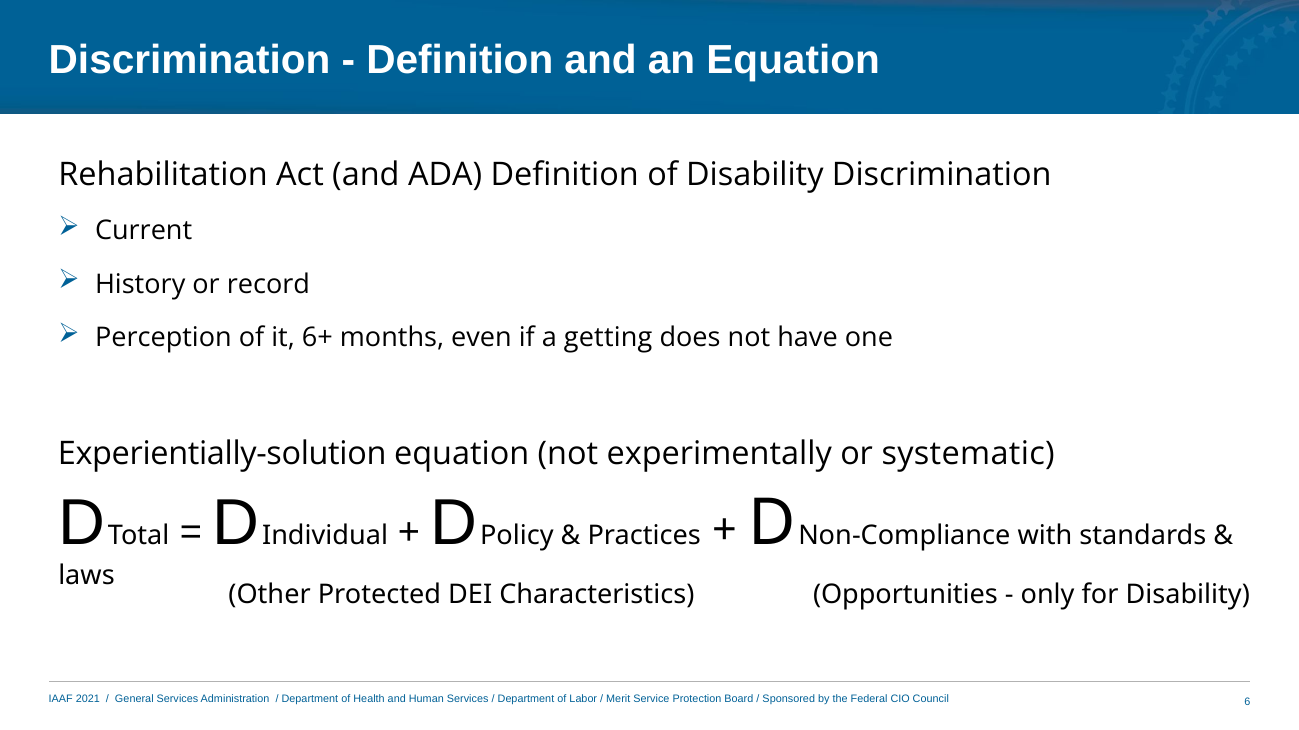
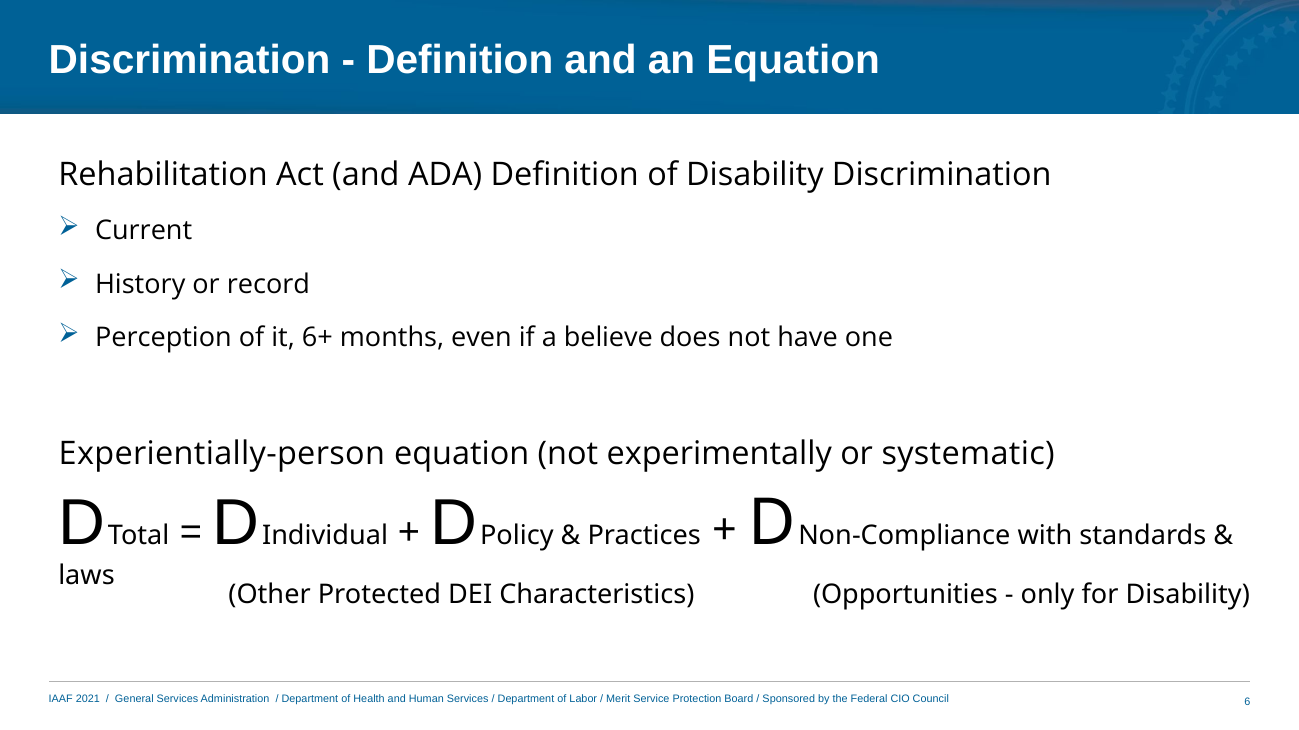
getting: getting -> believe
Experientially-solution: Experientially-solution -> Experientially-person
